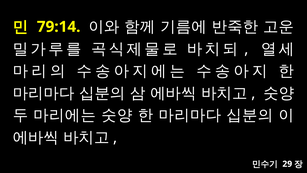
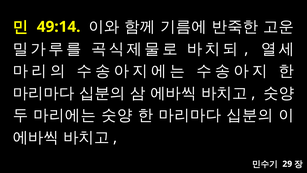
79:14: 79:14 -> 49:14
